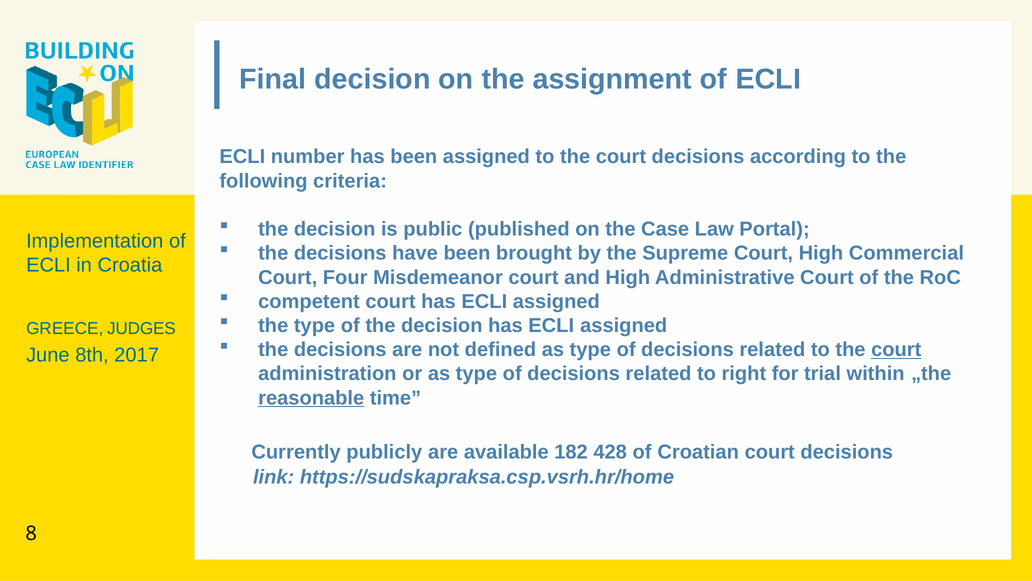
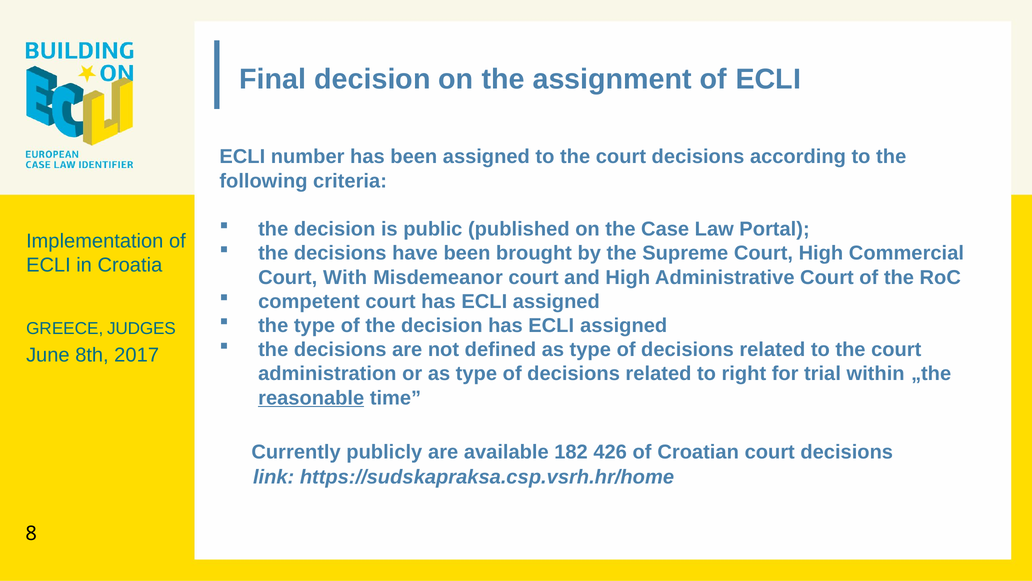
Four: Four -> With
court at (896, 349) underline: present -> none
428: 428 -> 426
